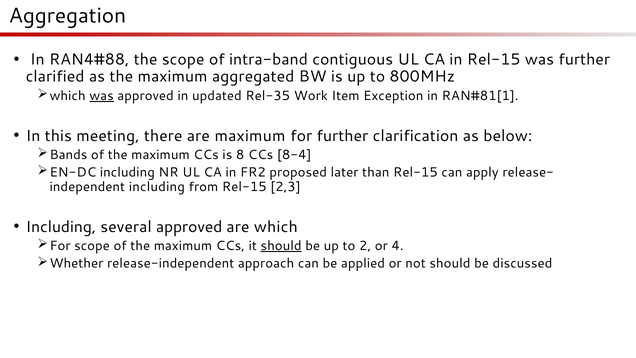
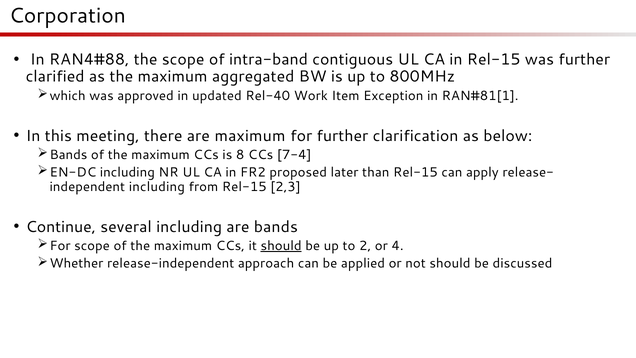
Aggregation: Aggregation -> Corporation
was at (102, 96) underline: present -> none
Rel-35: Rel-35 -> Rel-40
8-4: 8-4 -> 7-4
Including at (61, 227): Including -> Continue
several approved: approved -> including
are which: which -> bands
